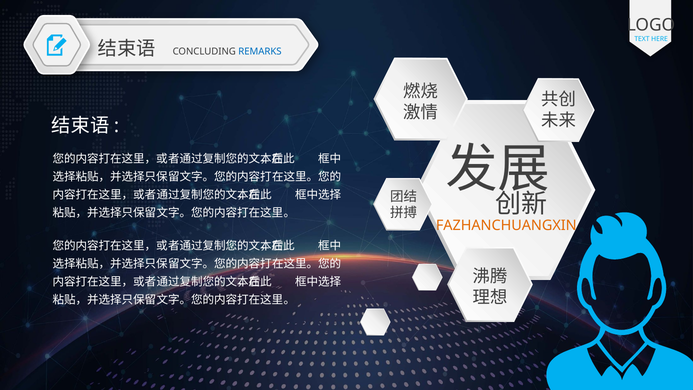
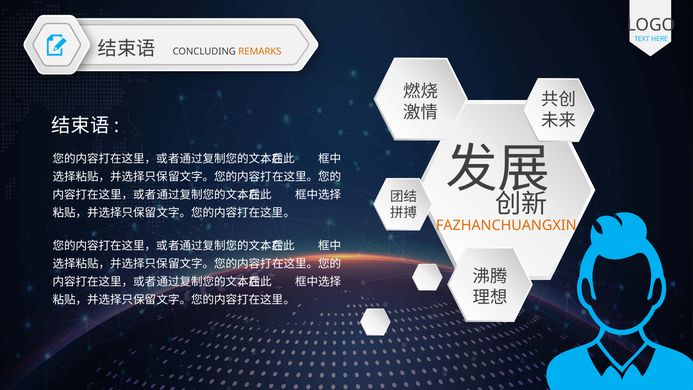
REMARKS colour: blue -> orange
